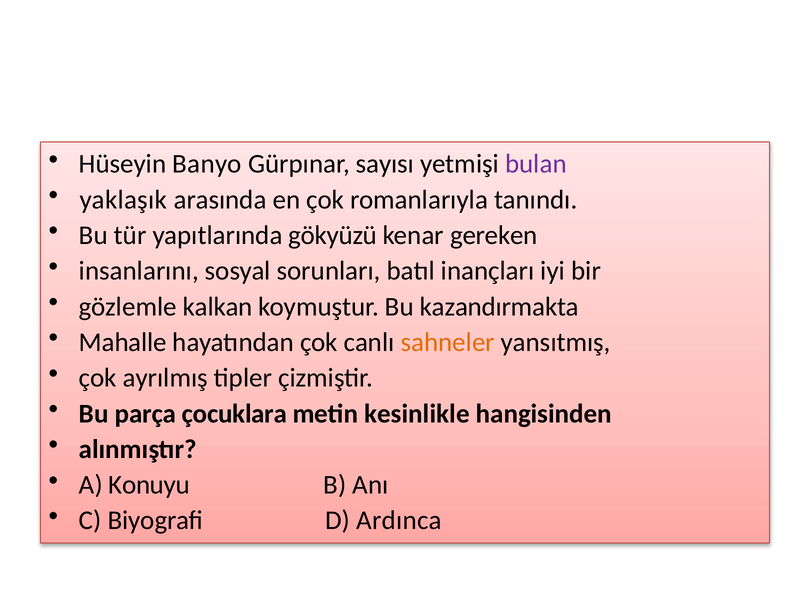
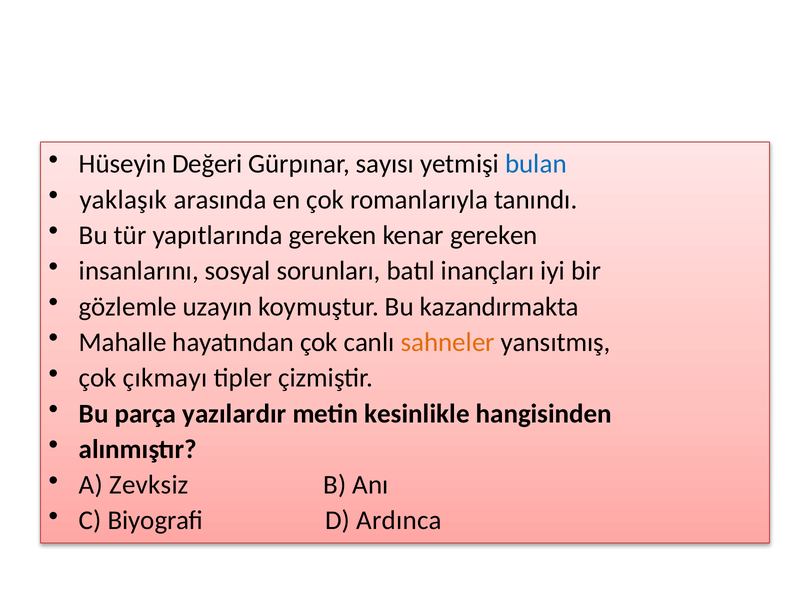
Banyo: Banyo -> Değeri
bulan colour: purple -> blue
yapıtlarında gökyüzü: gökyüzü -> gereken
kalkan: kalkan -> uzayın
ayrılmış: ayrılmış -> çıkmayı
çocuklara: çocuklara -> yazılardır
Konuyu: Konuyu -> Zevksiz
